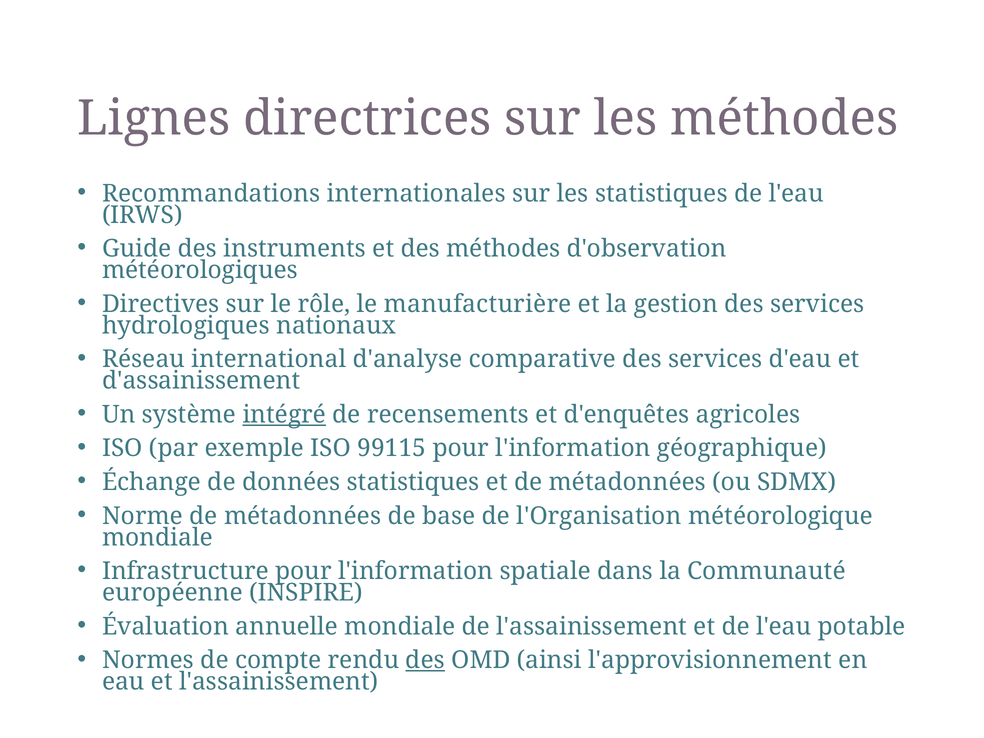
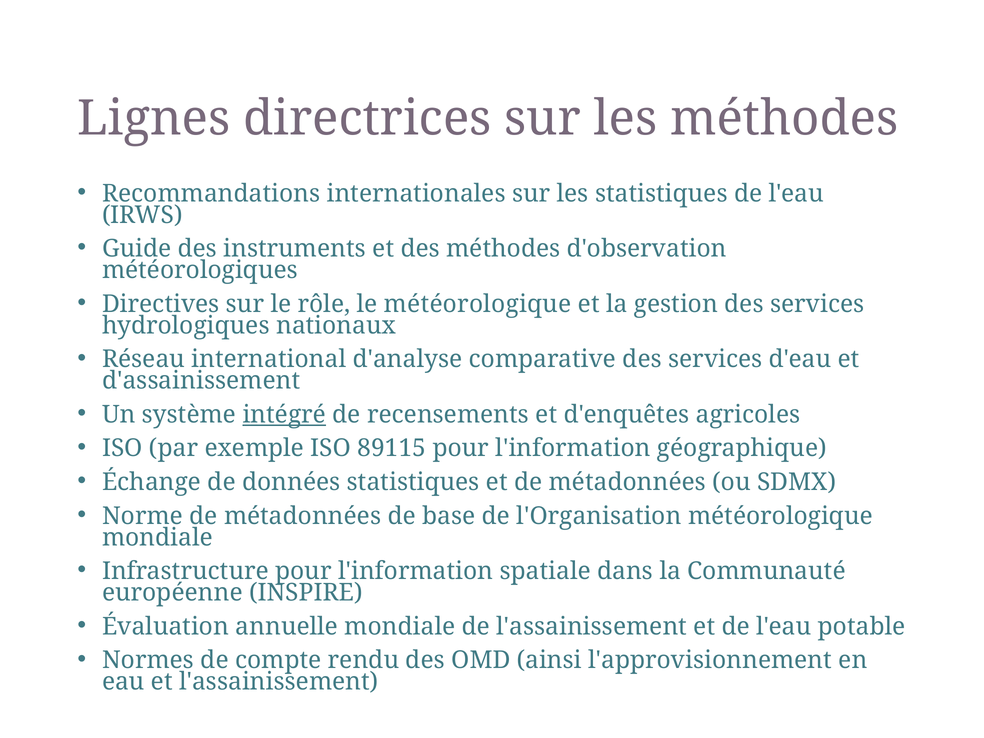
le manufacturière: manufacturière -> météorologique
99115: 99115 -> 89115
des at (425, 660) underline: present -> none
